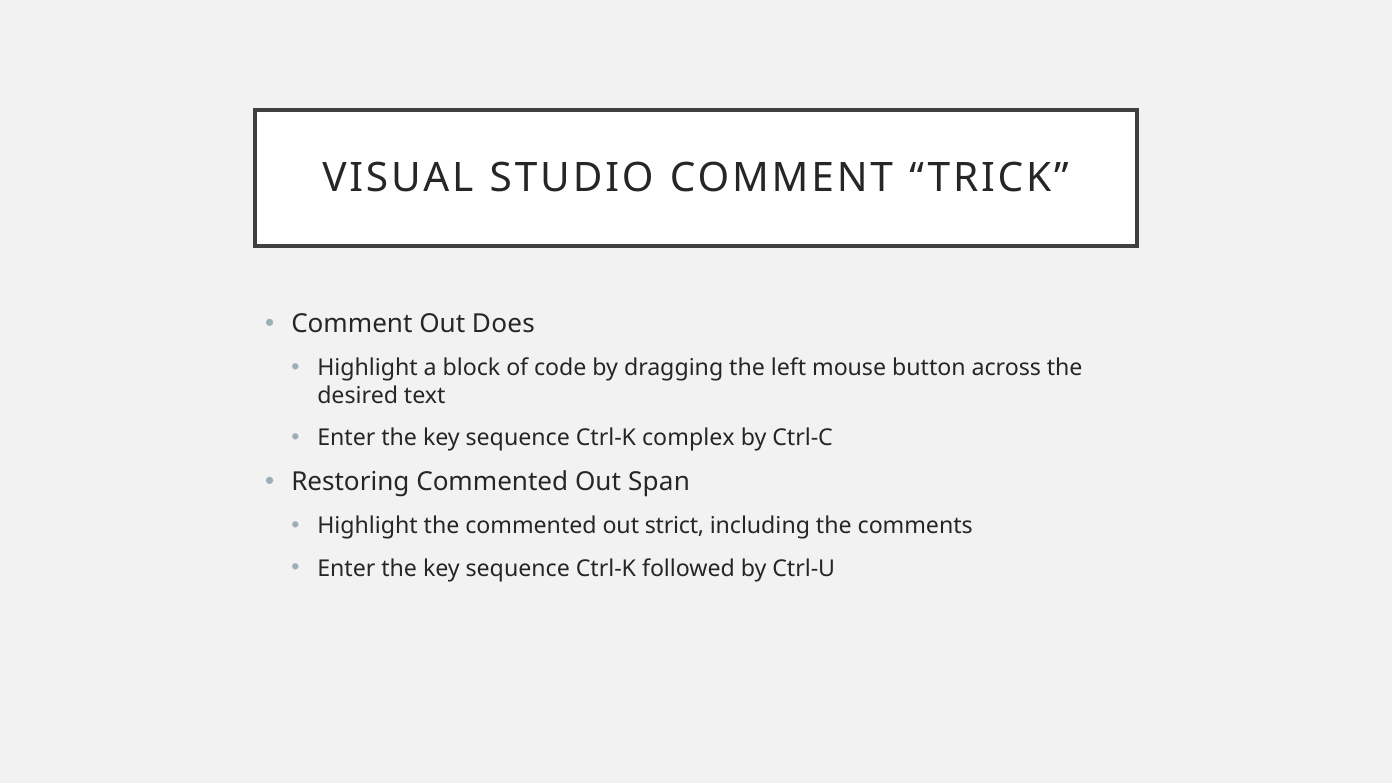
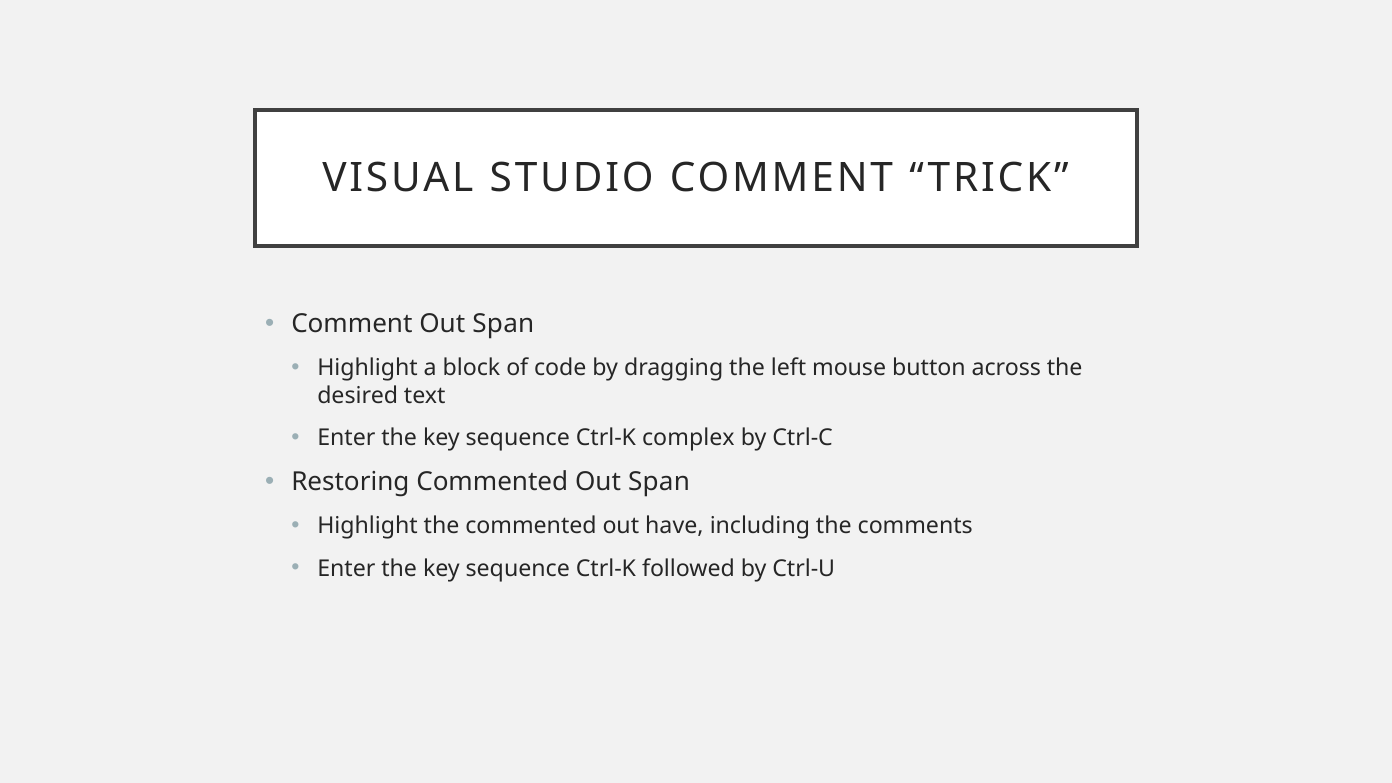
Comment Out Does: Does -> Span
strict: strict -> have
